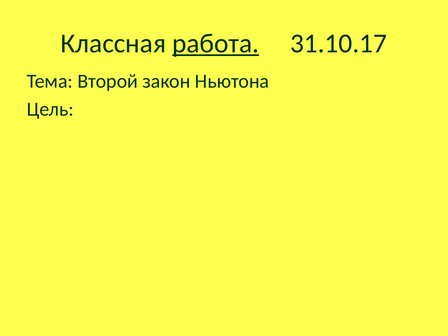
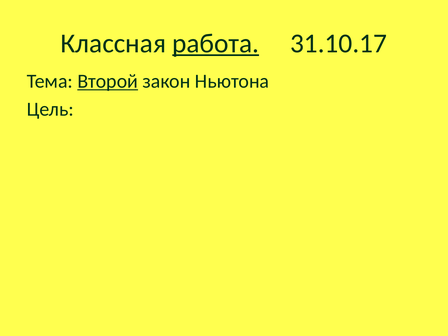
Второй underline: none -> present
